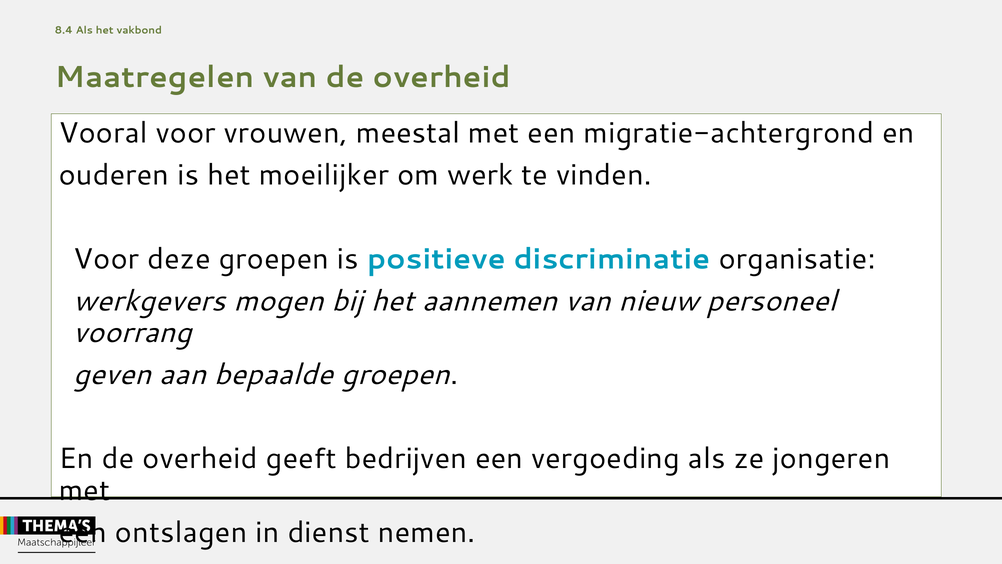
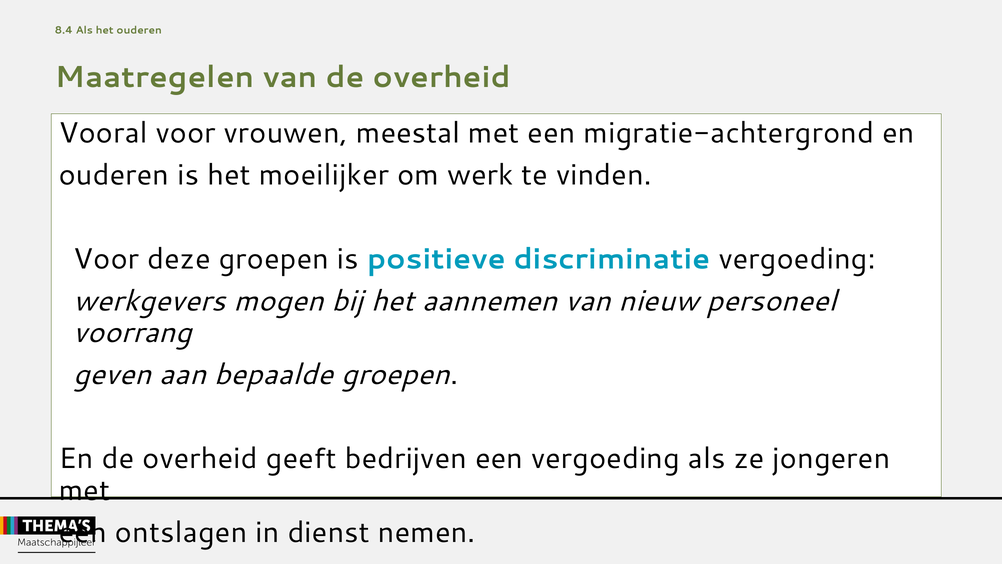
het vakbond: vakbond -> ouderen
discriminatie organisatie: organisatie -> vergoeding
